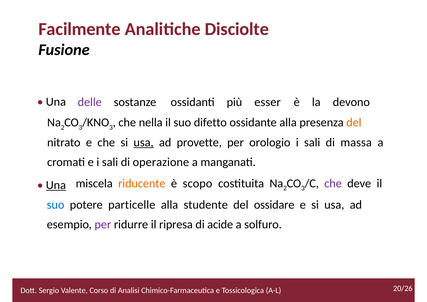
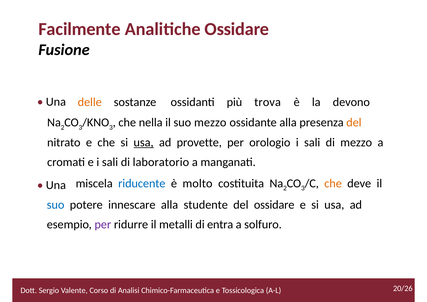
Analitiche Disciolte: Disciolte -> Ossidare
delle colour: purple -> orange
esser: esser -> trova
suo difetto: difetto -> mezzo
di massa: massa -> mezzo
operazione: operazione -> laboratorio
Una at (56, 185) underline: present -> none
riducente colour: orange -> blue
scopo: scopo -> molto
che at (333, 183) colour: purple -> orange
particelle: particelle -> innescare
ripresa: ripresa -> metalli
acide: acide -> entra
